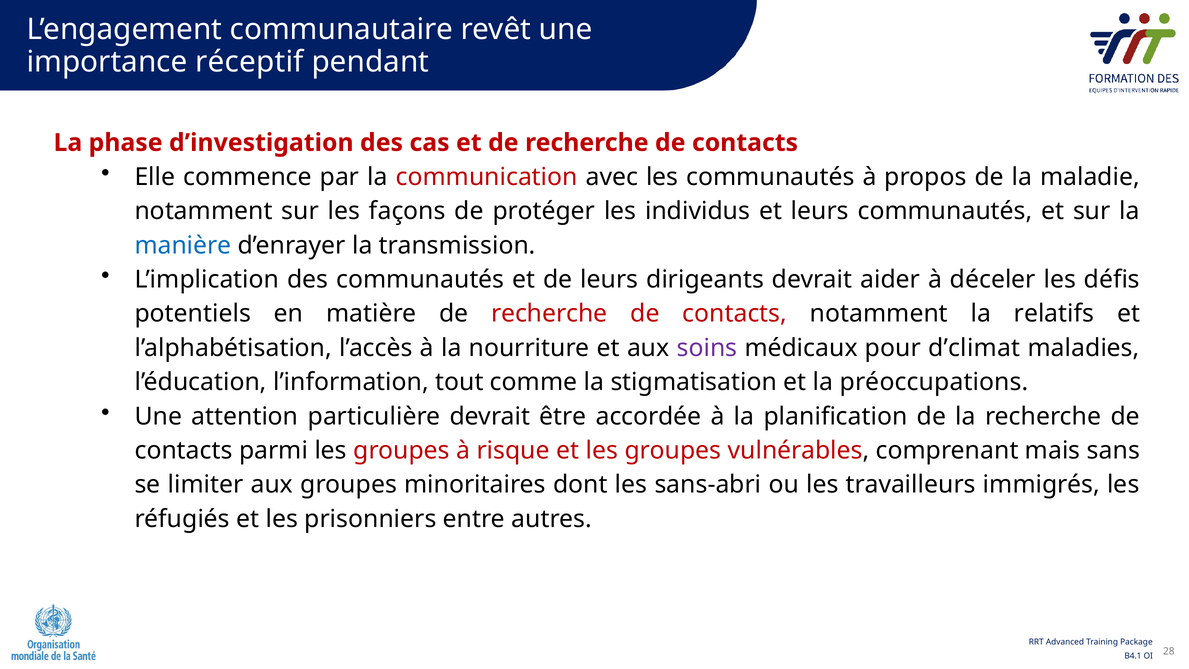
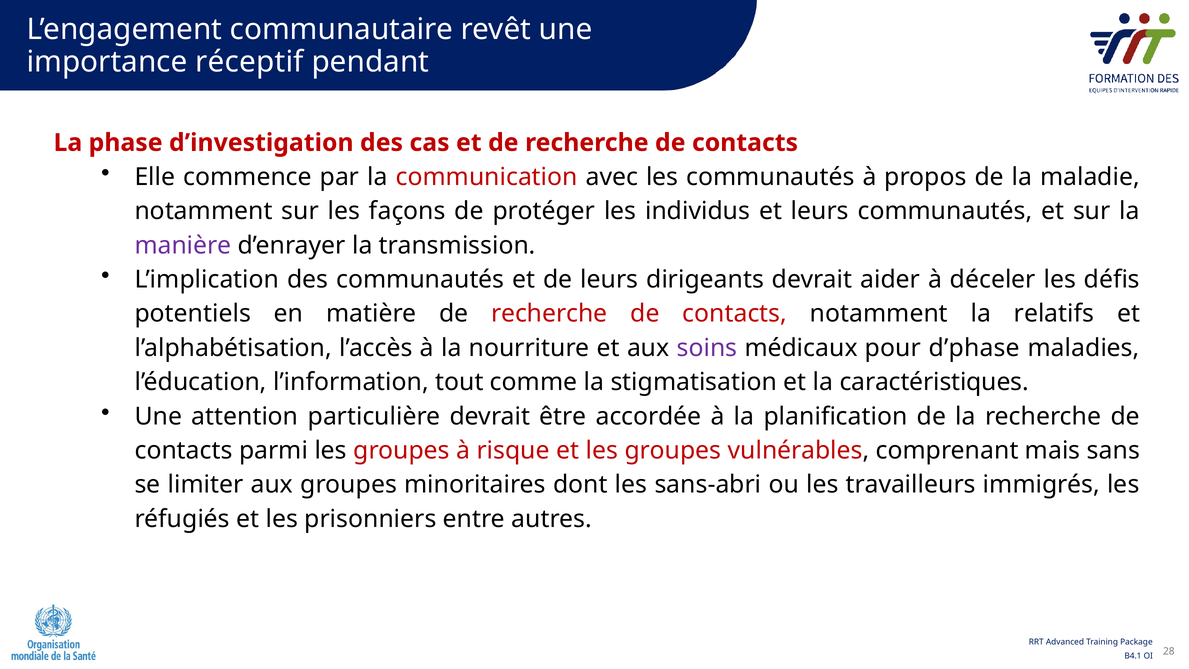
manière colour: blue -> purple
d’climat: d’climat -> d’phase
préoccupations: préoccupations -> caractéristiques
